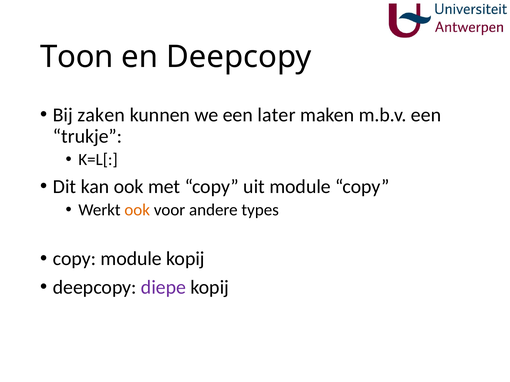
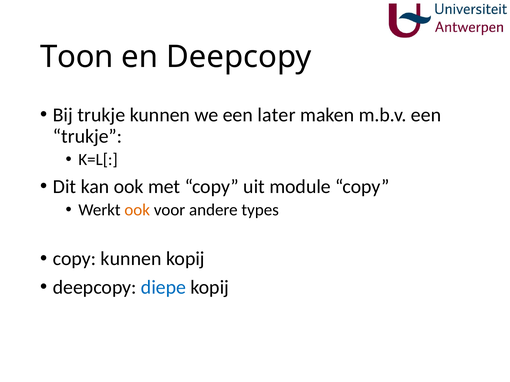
Bij zaken: zaken -> trukje
copy module: module -> kunnen
diepe colour: purple -> blue
